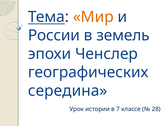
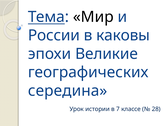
Мир colour: orange -> black
земель: земель -> каковы
Ченслер: Ченслер -> Великие
